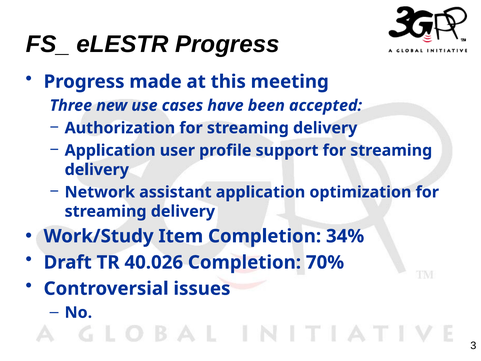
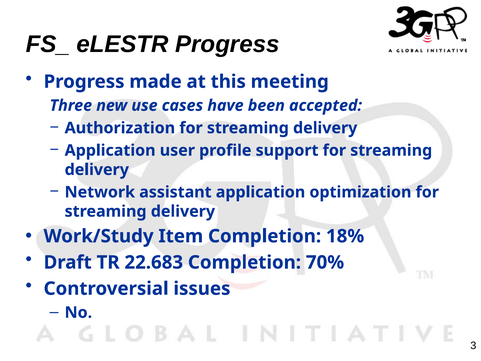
34%: 34% -> 18%
40.026: 40.026 -> 22.683
